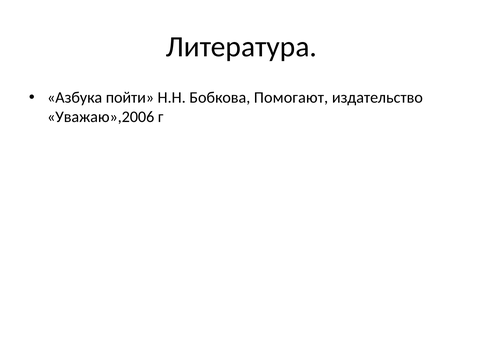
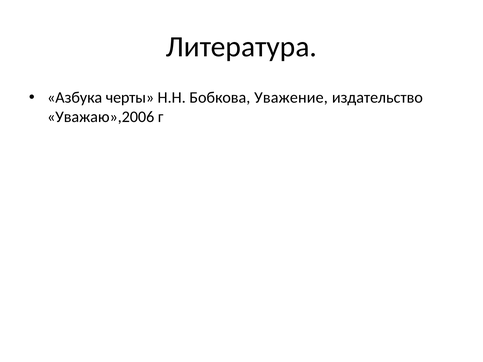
пойти: пойти -> черты
Помогают: Помогают -> Уважение
